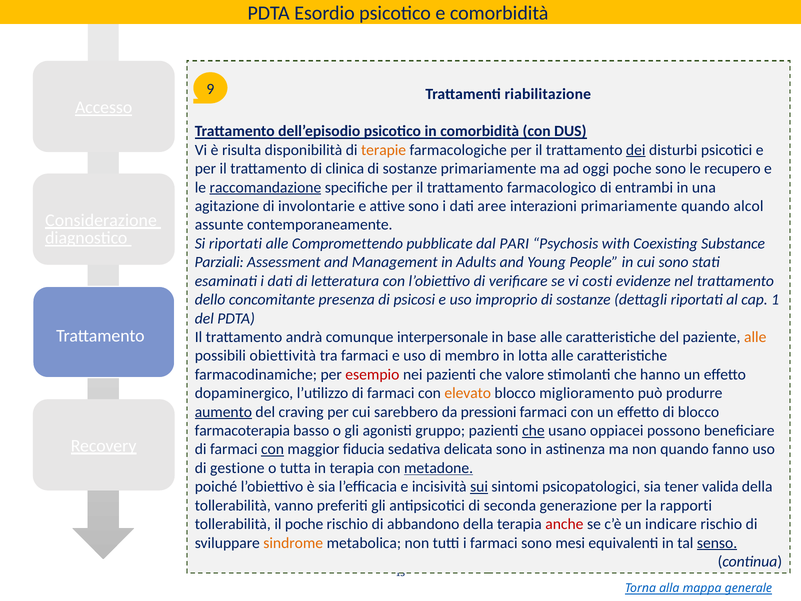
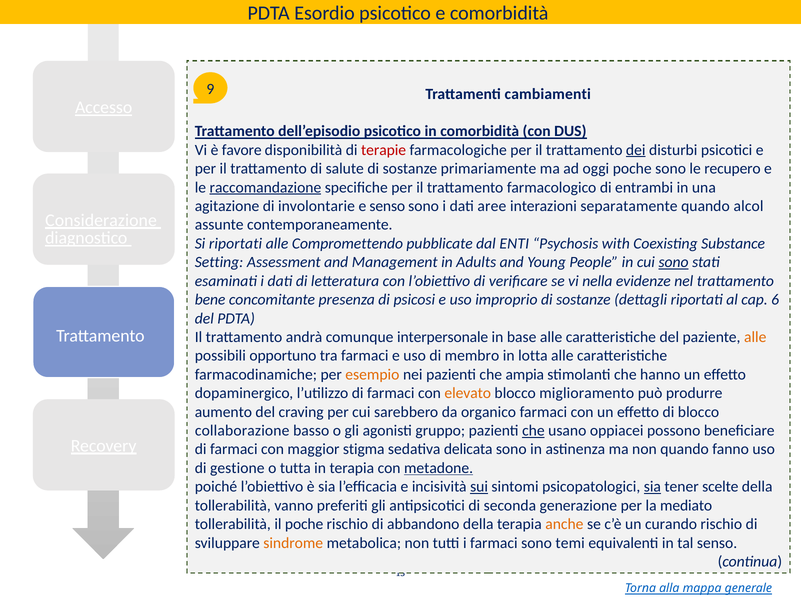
riabilitazione: riabilitazione -> cambiamenti
risulta: risulta -> favore
terapie colour: orange -> red
clinica: clinica -> salute
e attive: attive -> senso
interazioni primariamente: primariamente -> separatamente
PARI: PARI -> ENTI
Parziali: Parziali -> Setting
sono at (674, 262) underline: none -> present
costi: costi -> nella
dello: dello -> bene
1: 1 -> 6
obiettività: obiettività -> opportuno
esempio colour: red -> orange
valore: valore -> ampia
aumento underline: present -> none
pressioni: pressioni -> organico
farmacoterapia: farmacoterapia -> collaborazione
con at (273, 449) underline: present -> none
fiducia: fiducia -> stigma
sia at (652, 487) underline: none -> present
valida: valida -> scelte
rapporti: rapporti -> mediato
anche colour: red -> orange
indicare: indicare -> curando
mesi: mesi -> temi
senso at (717, 543) underline: present -> none
